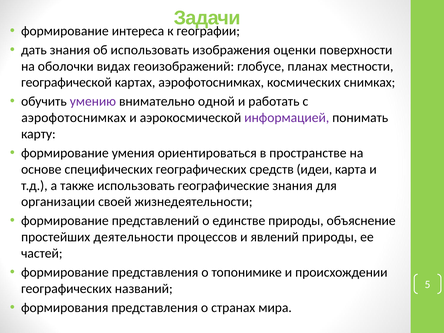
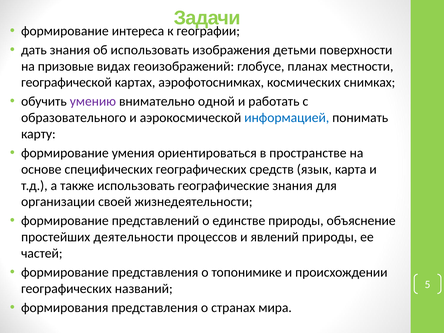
оценки: оценки -> детьми
оболочки: оболочки -> призовые
аэрофотоснимках at (74, 118): аэрофотоснимках -> образовательного
информацией colour: purple -> blue
идеи: идеи -> язык
